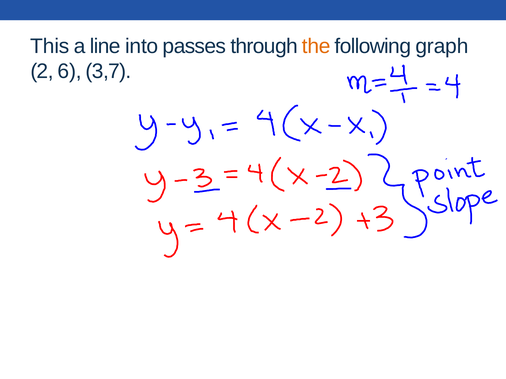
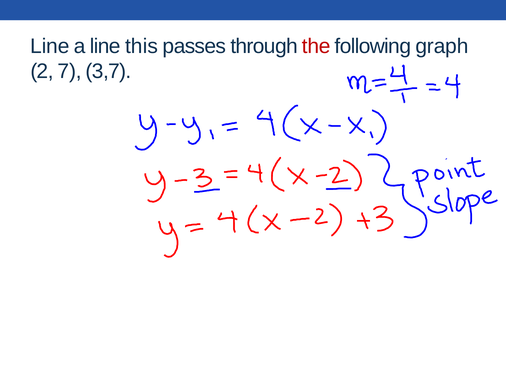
This at (50, 46): This -> Line
into: into -> this
the colour: orange -> red
6: 6 -> 7
